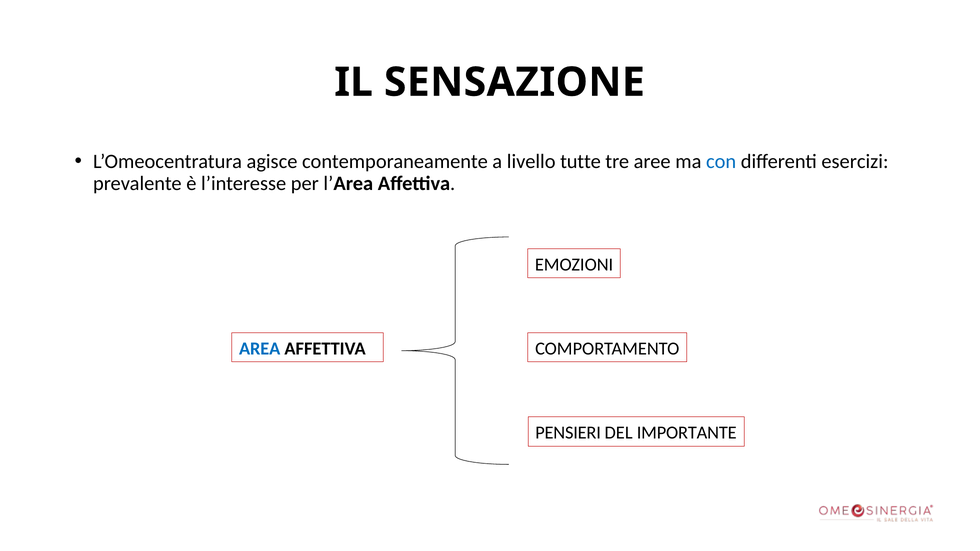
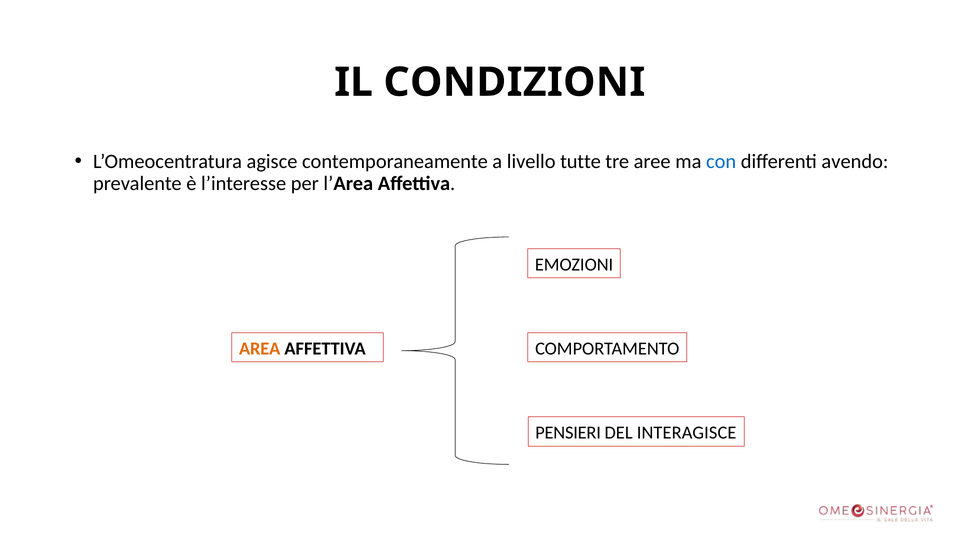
SENSAZIONE: SENSAZIONE -> CONDIZIONI
esercizi: esercizi -> avendo
AREA colour: blue -> orange
IMPORTANTE: IMPORTANTE -> INTERAGISCE
